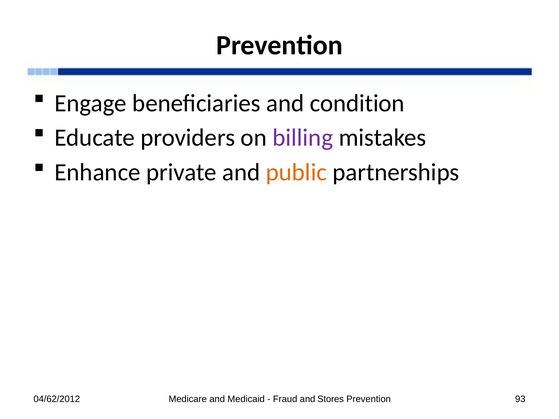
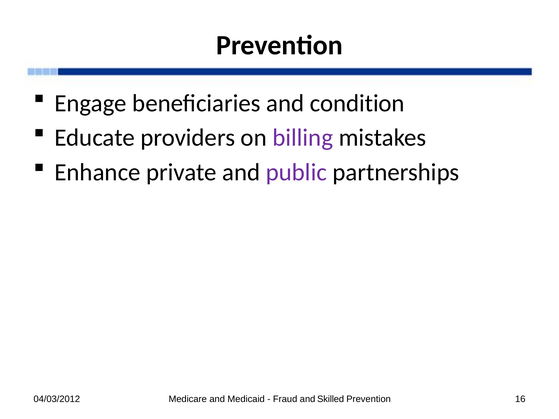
public colour: orange -> purple
04/62/2012: 04/62/2012 -> 04/03/2012
Stores: Stores -> Skilled
93: 93 -> 16
